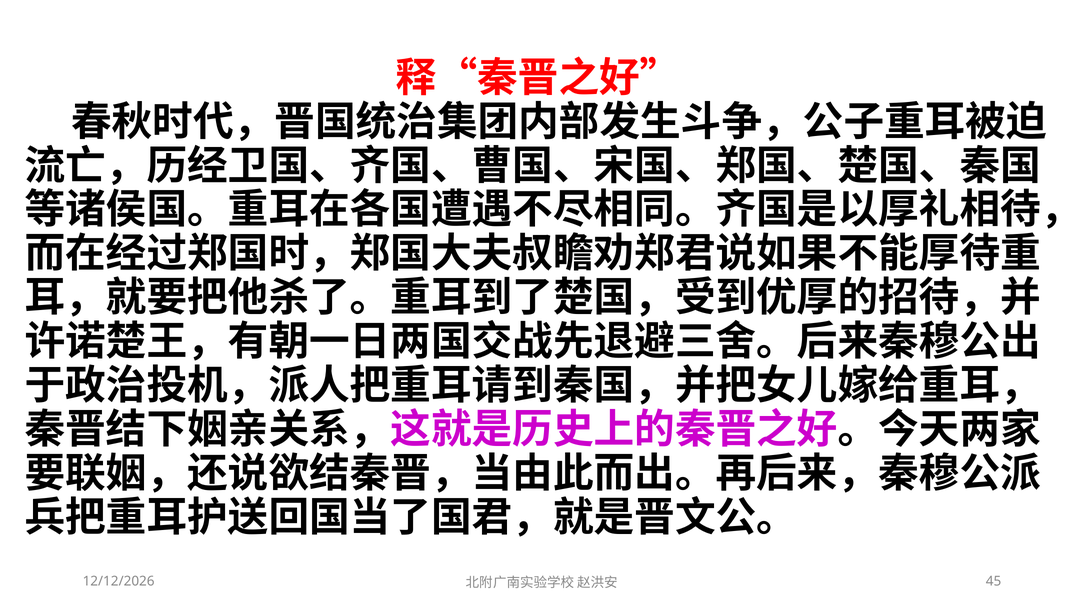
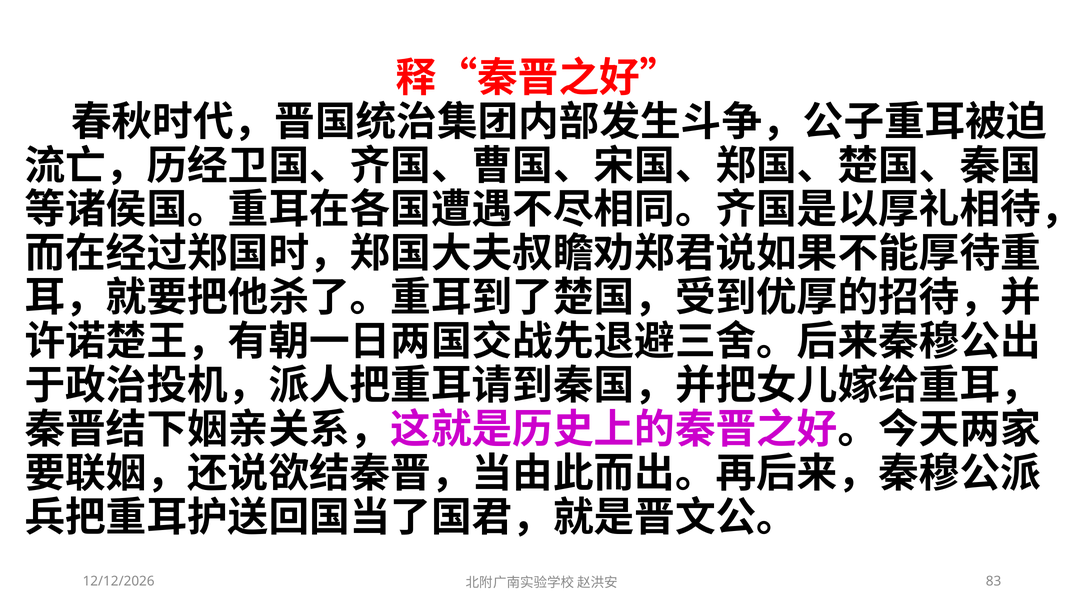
45: 45 -> 83
